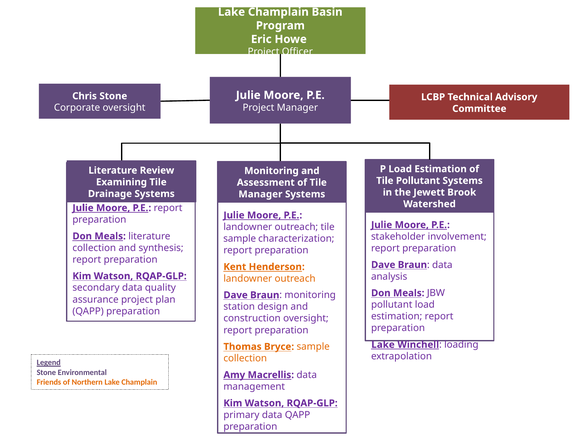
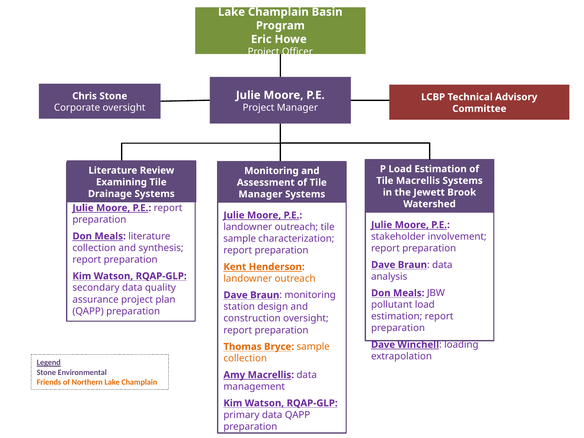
Tile Pollutant: Pollutant -> Macrellis
Lake at (383, 345): Lake -> Dave
